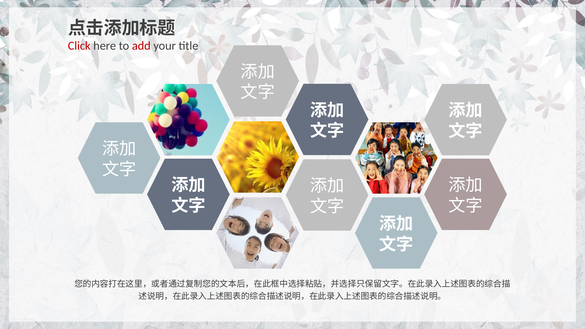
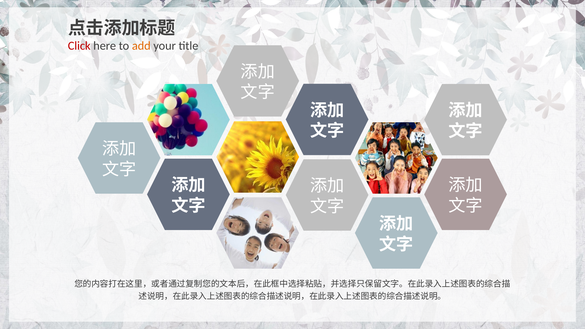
add colour: red -> orange
